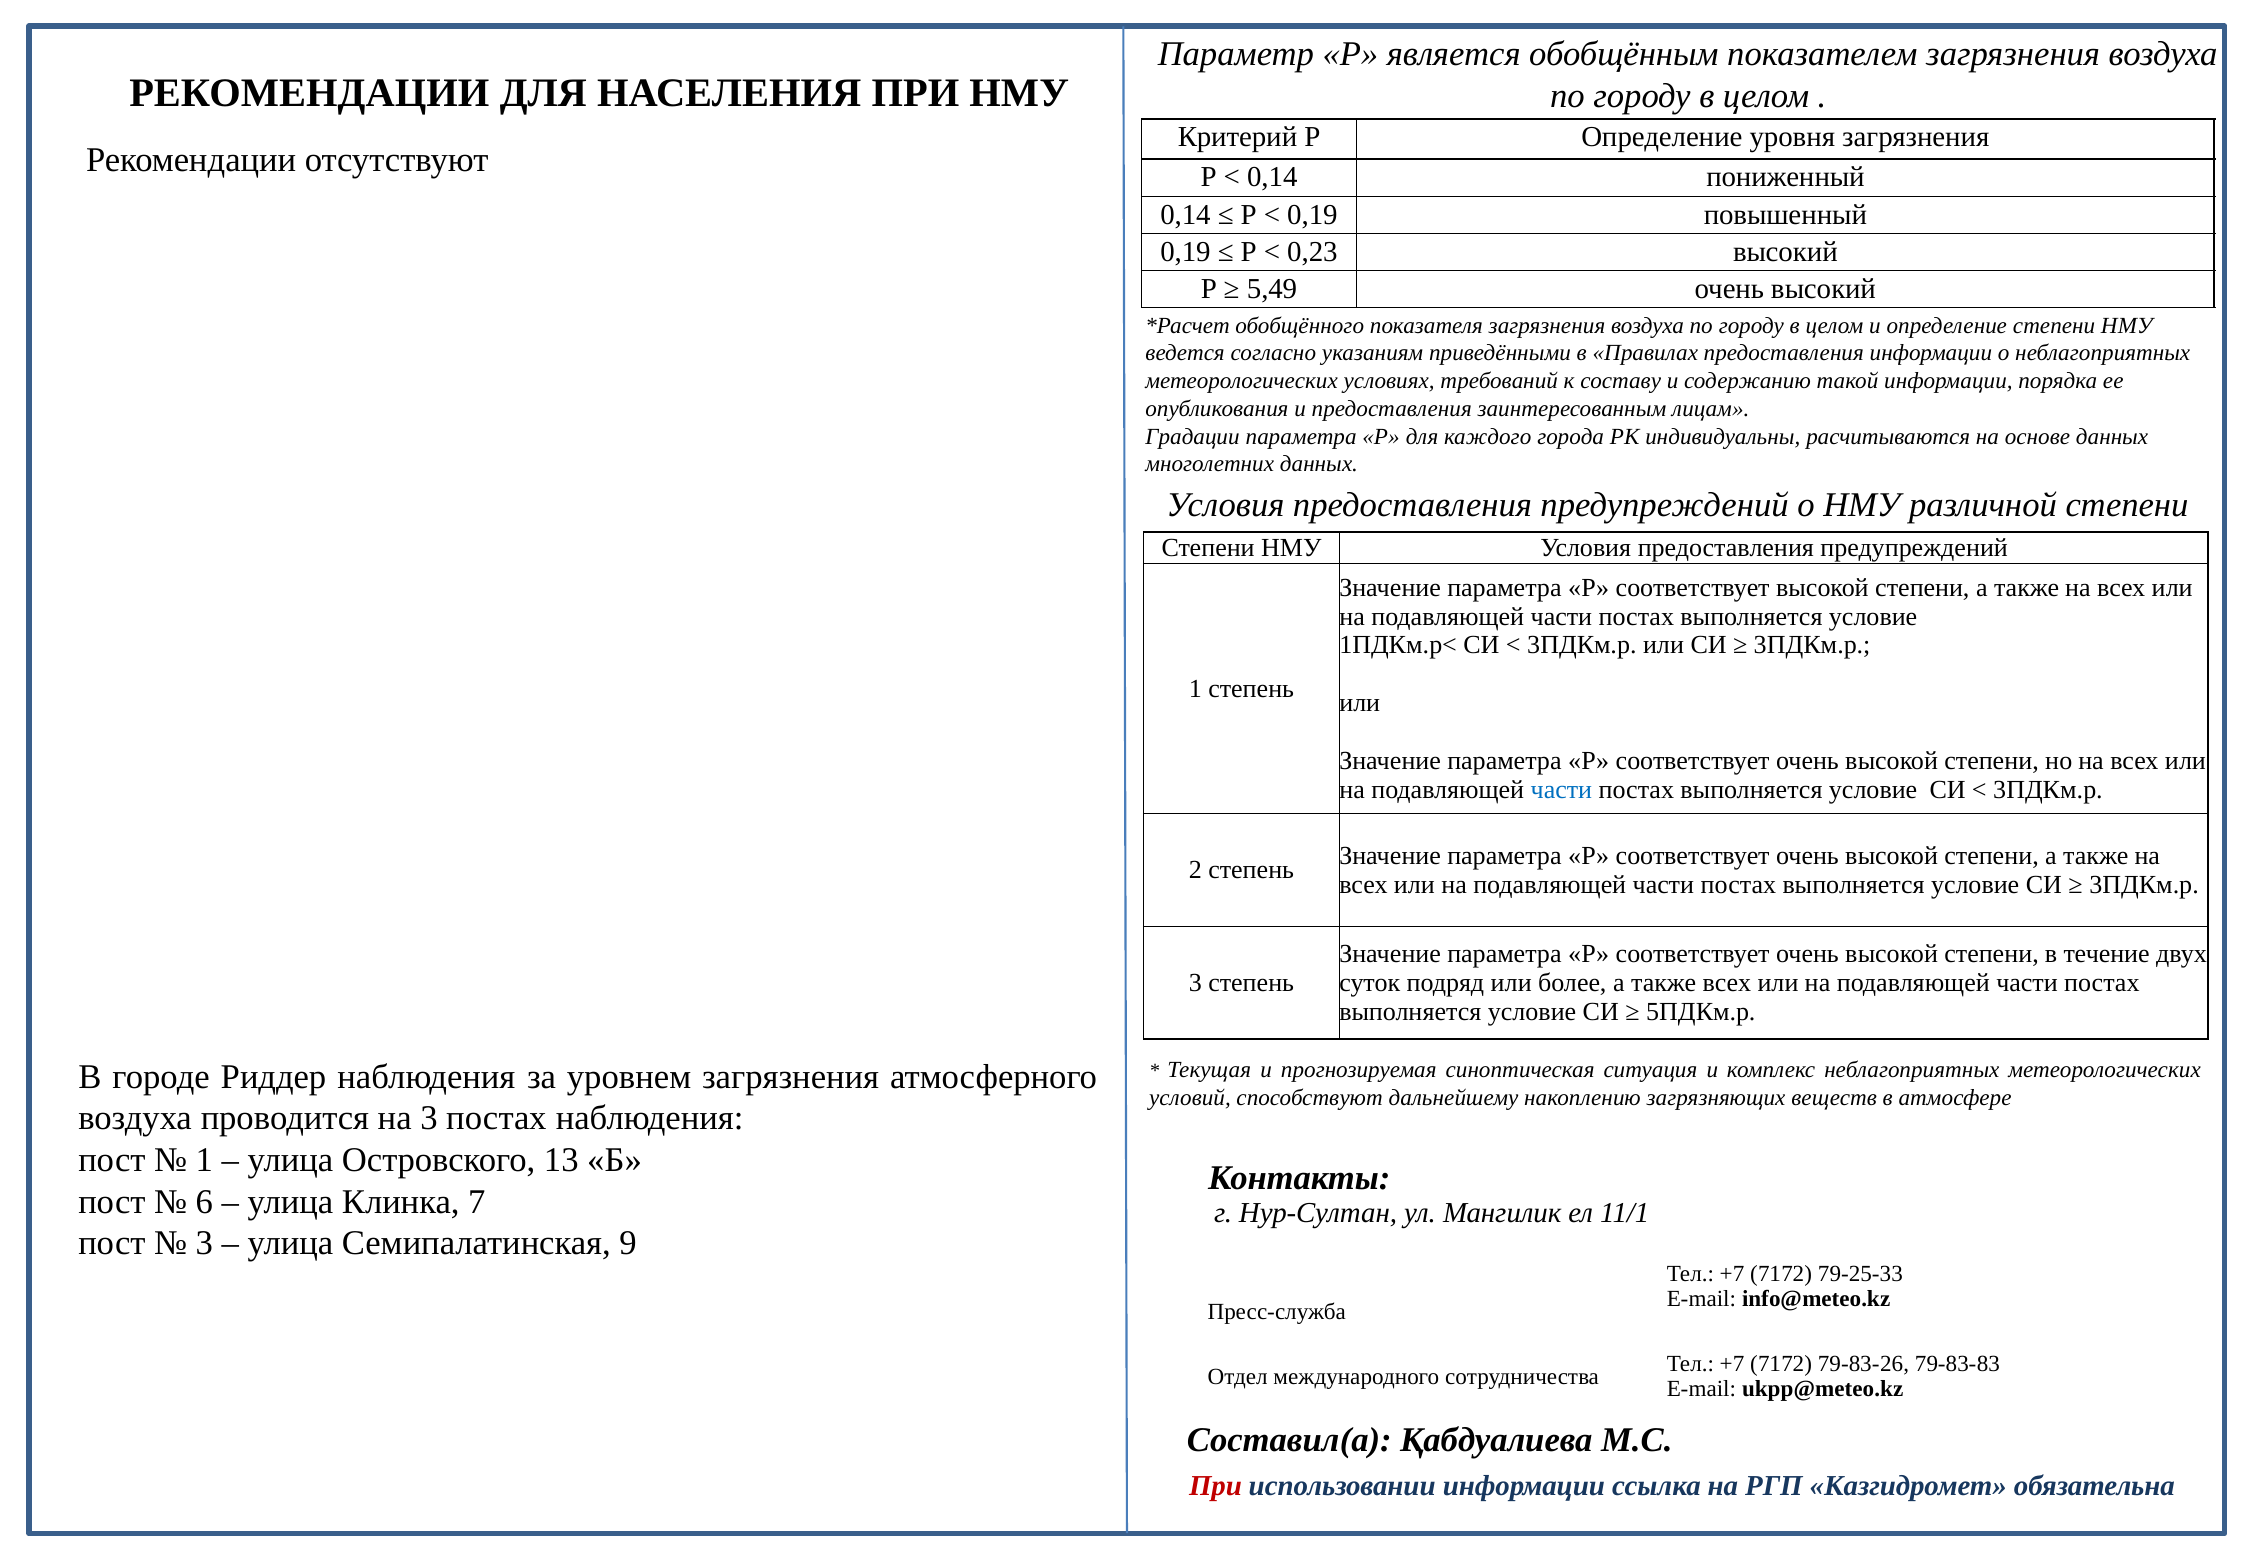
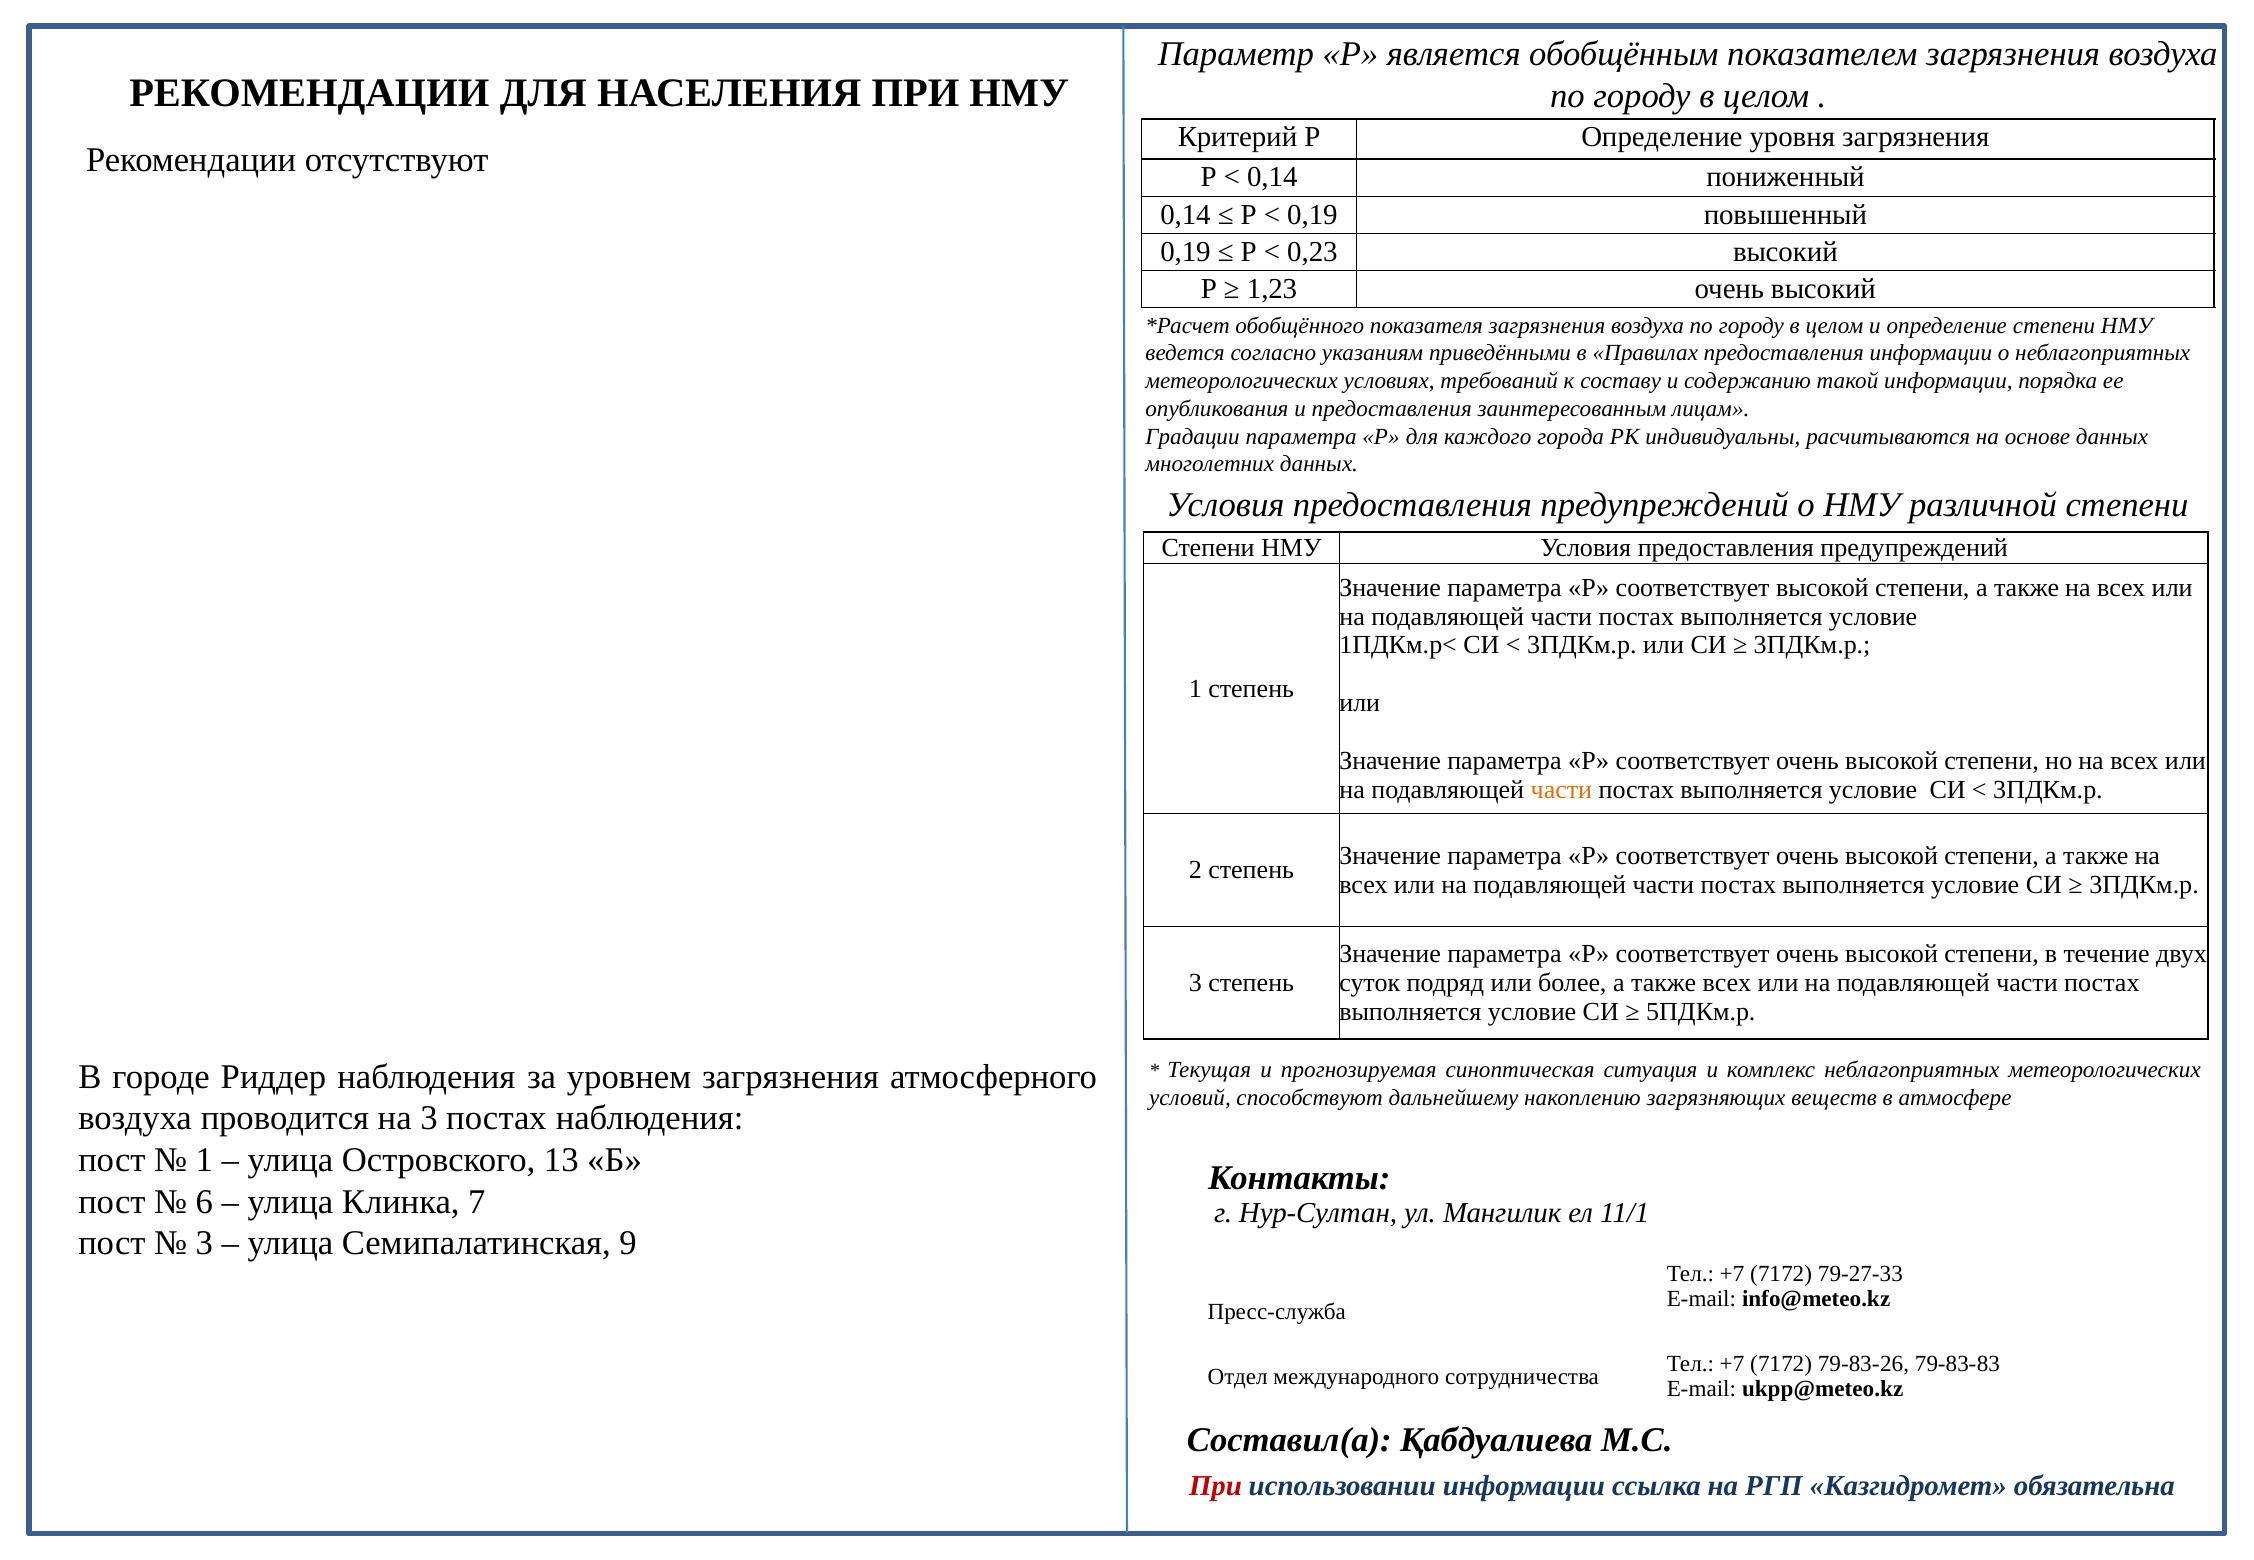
5,49: 5,49 -> 1,23
части at (1561, 790) colour: blue -> orange
79-25-33: 79-25-33 -> 79-27-33
